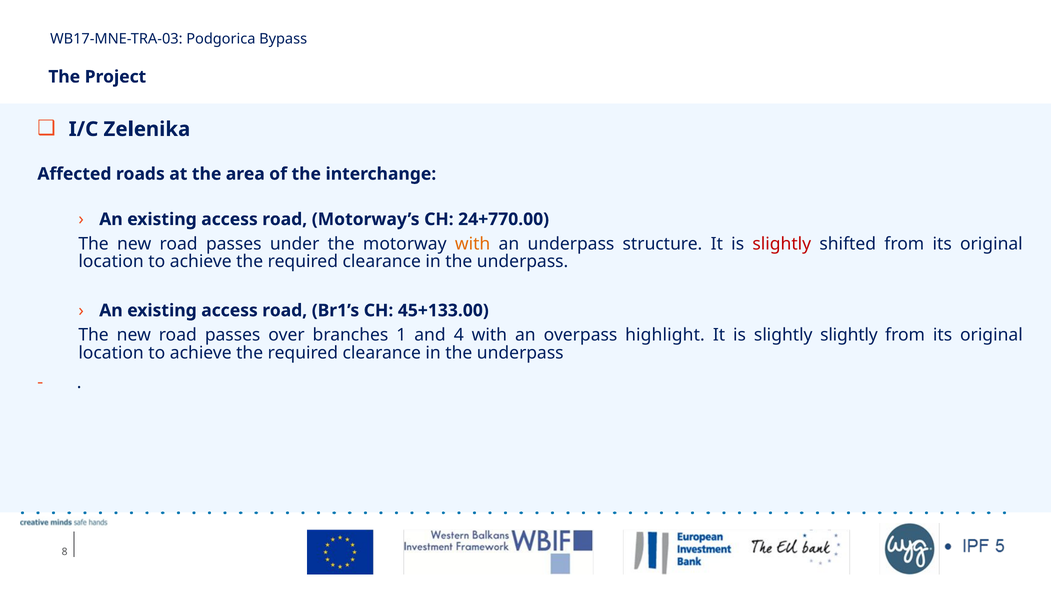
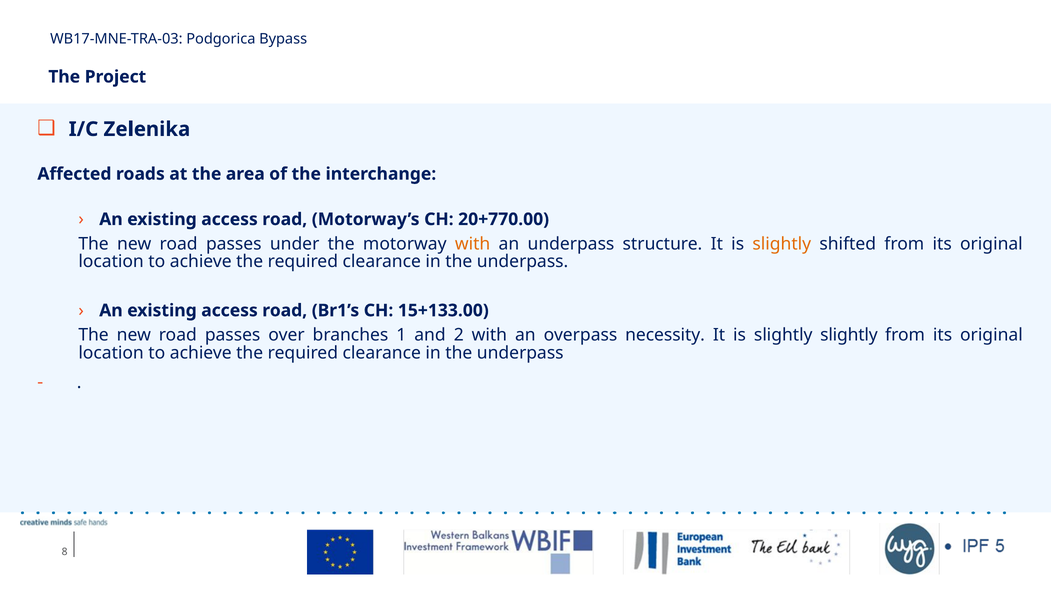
24+770.00: 24+770.00 -> 20+770.00
slightly at (782, 244) colour: red -> orange
45+133.00: 45+133.00 -> 15+133.00
4: 4 -> 2
highlight: highlight -> necessity
